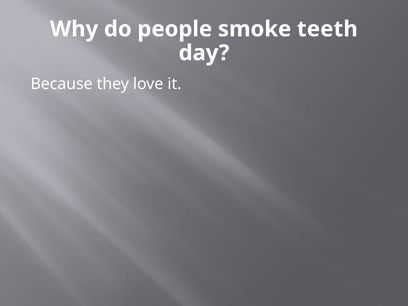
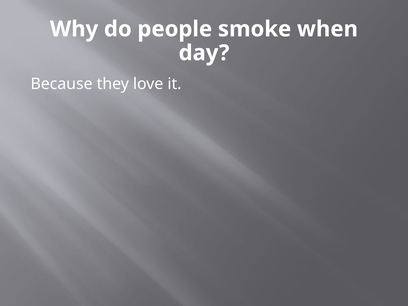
teeth: teeth -> when
